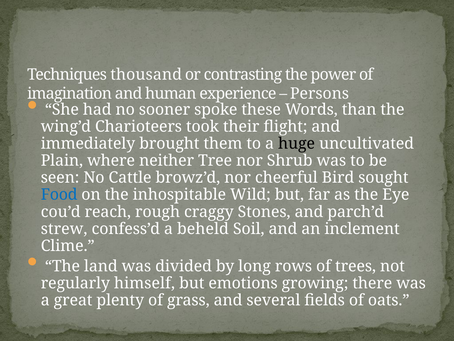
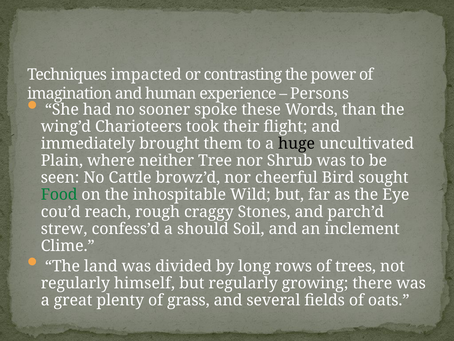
thousand: thousand -> impacted
Food colour: blue -> green
beheld: beheld -> should
but emotions: emotions -> regularly
